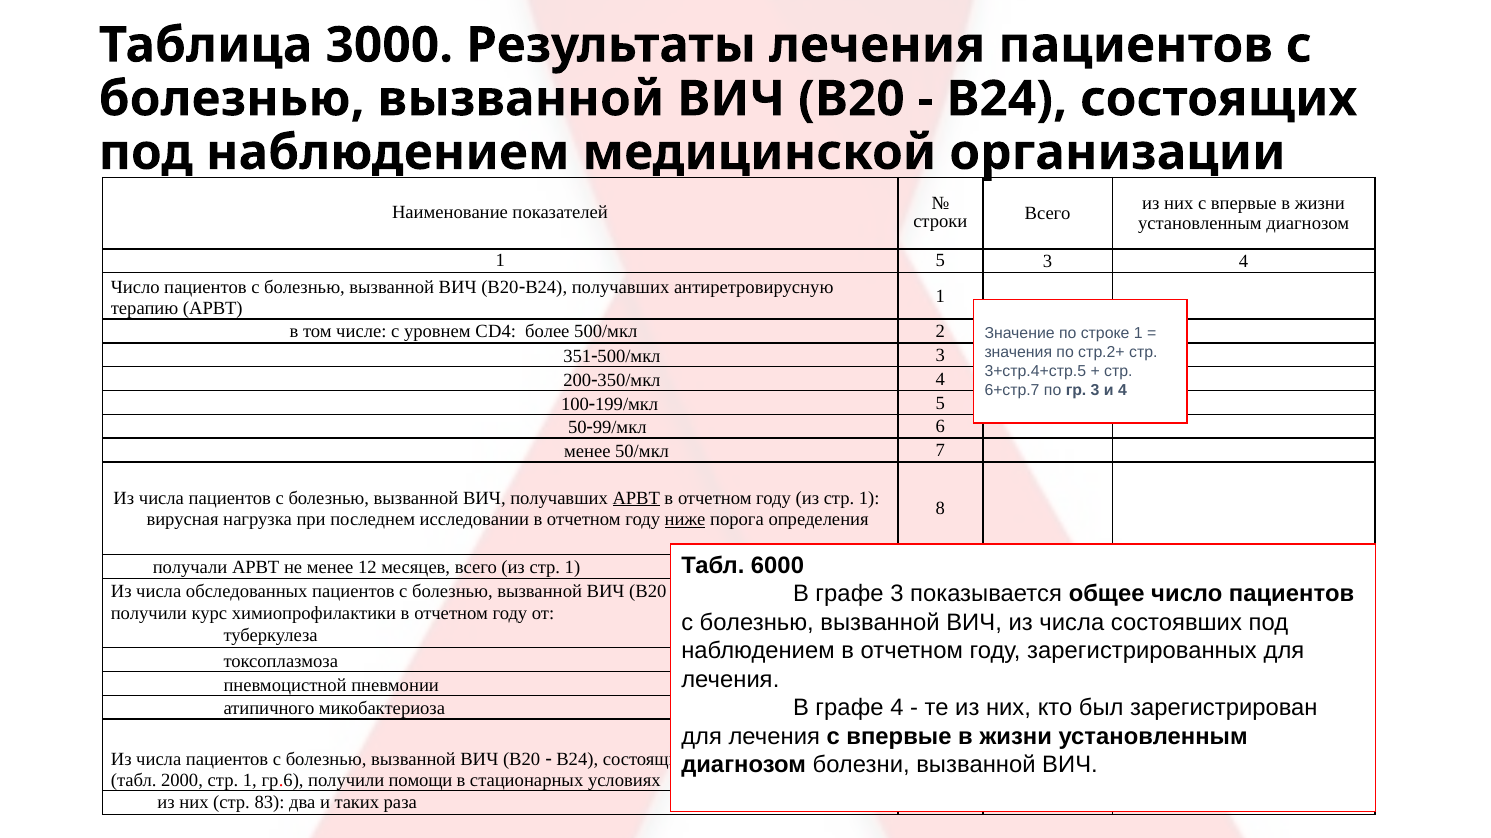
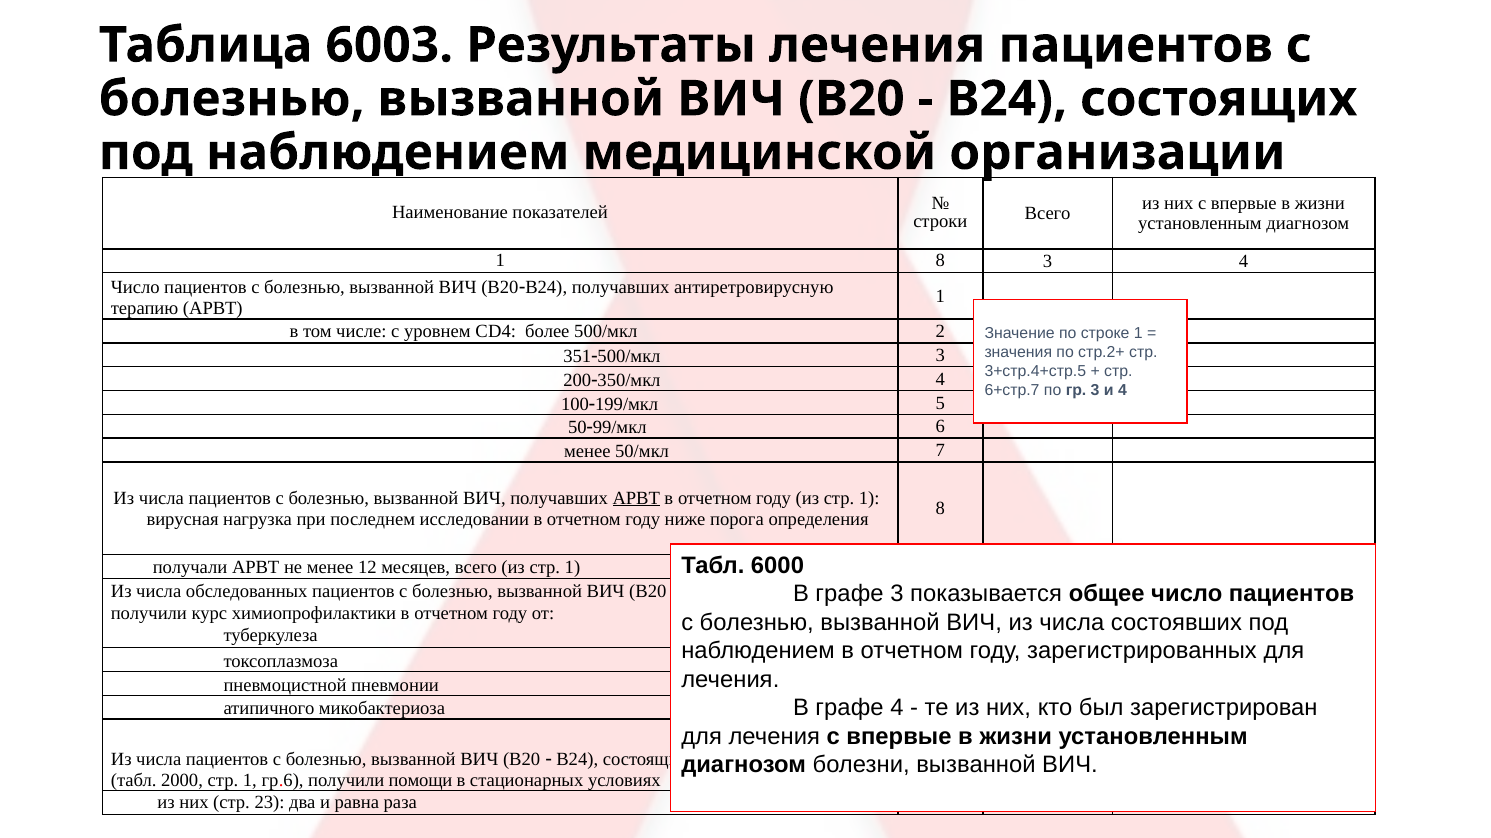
Таблица 3000: 3000 -> 6003
1 5: 5 -> 8
ниже underline: present -> none
83: 83 -> 23
таких: таких -> равна
